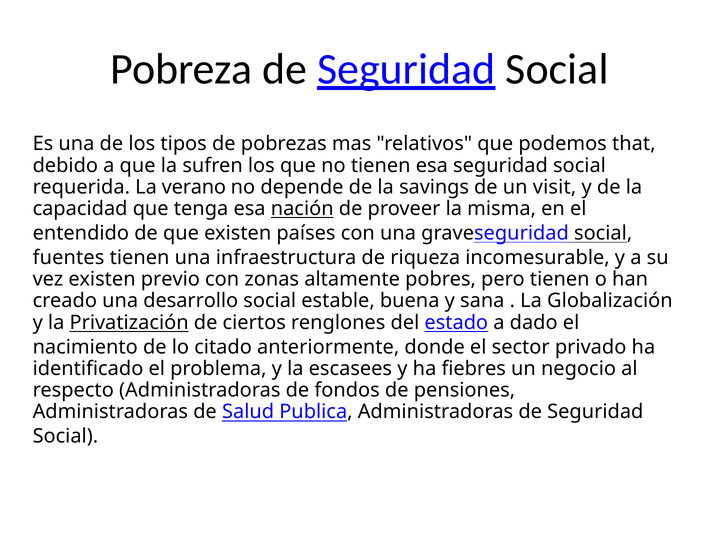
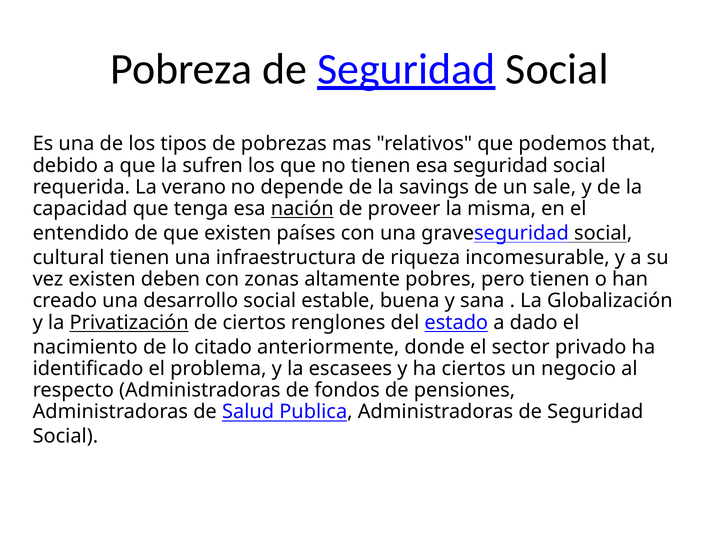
visit: visit -> sale
fuentes: fuentes -> cultural
previo: previo -> deben
ha fiebres: fiebres -> ciertos
